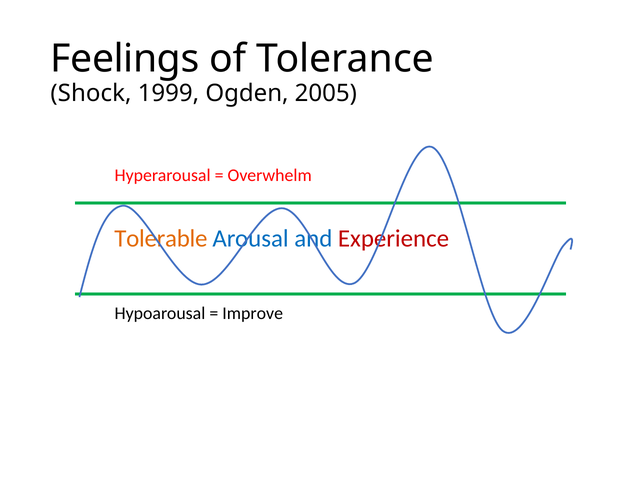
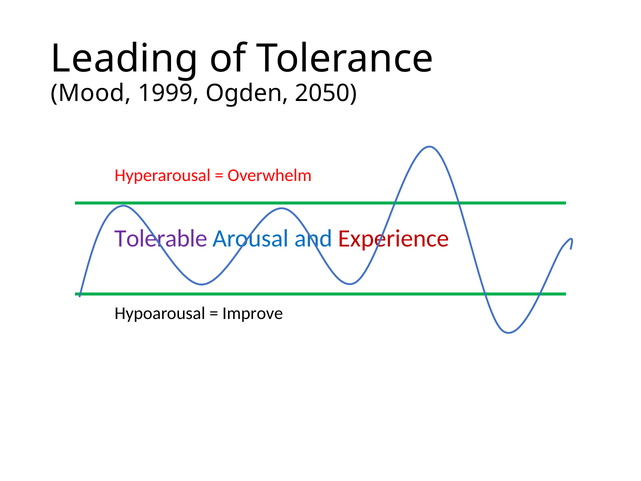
Feelings: Feelings -> Leading
Shock: Shock -> Mood
2005: 2005 -> 2050
Tolerable colour: orange -> purple
